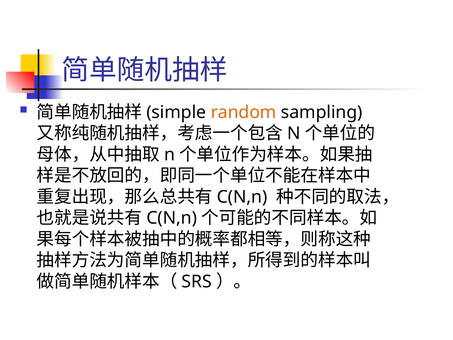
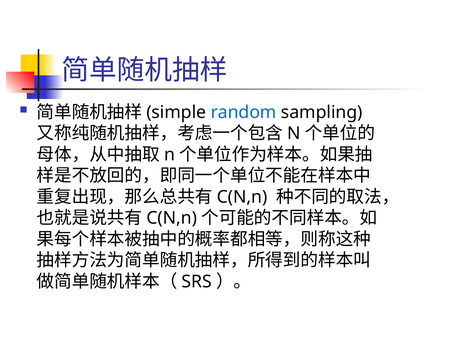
random colour: orange -> blue
